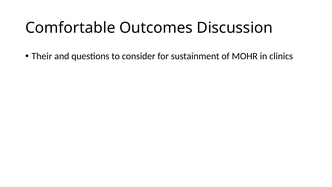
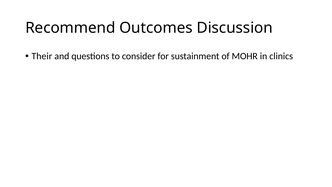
Comfortable: Comfortable -> Recommend
